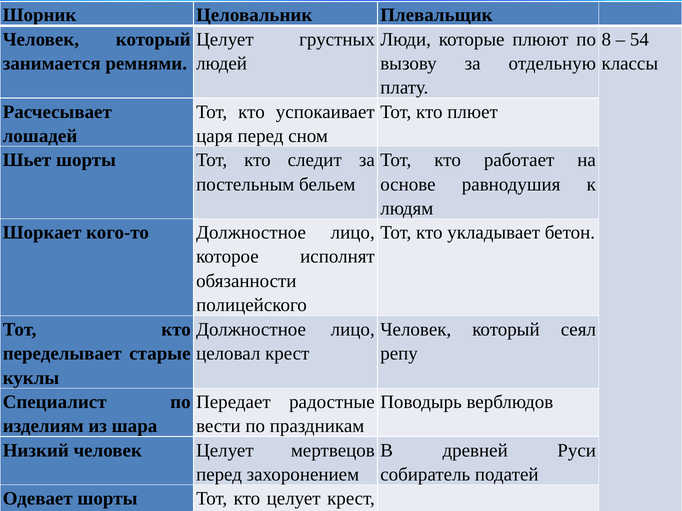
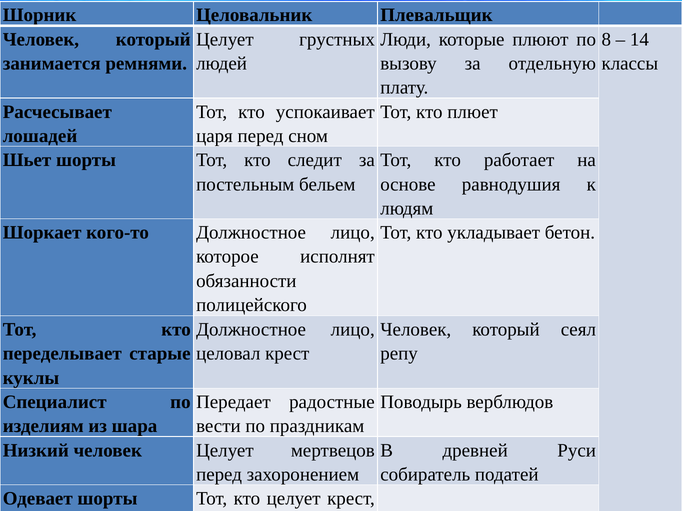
54: 54 -> 14
